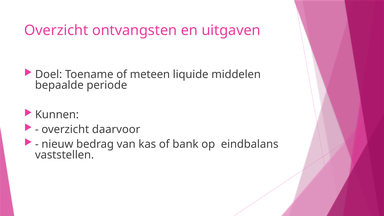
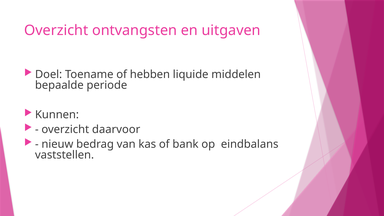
meteen: meteen -> hebben
